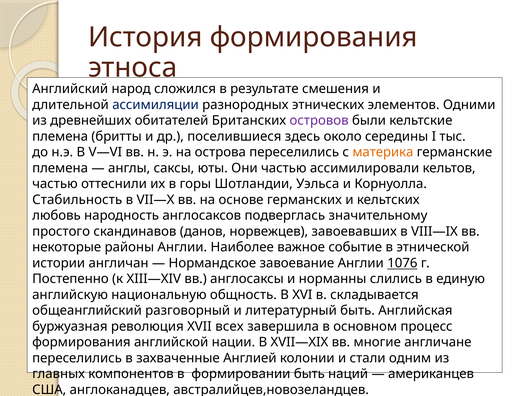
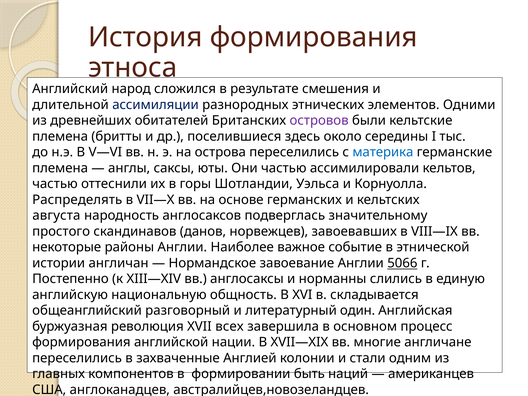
материка colour: orange -> blue
Стабильность: Стабильность -> Распределять
любовь: любовь -> августа
1076: 1076 -> 5066
литературный быть: быть -> один
